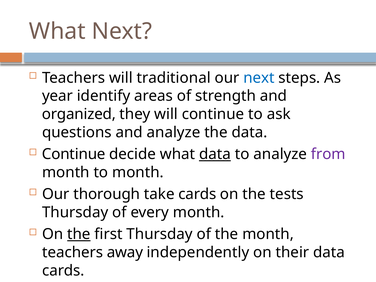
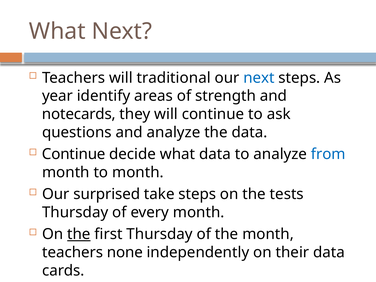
organized: organized -> notecards
data at (215, 154) underline: present -> none
from colour: purple -> blue
thorough: thorough -> surprised
take cards: cards -> steps
away: away -> none
